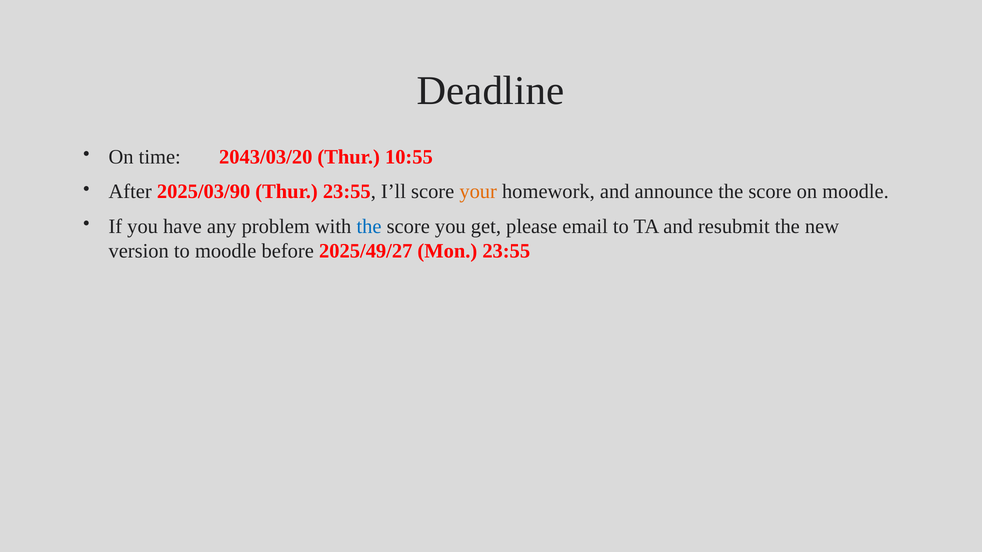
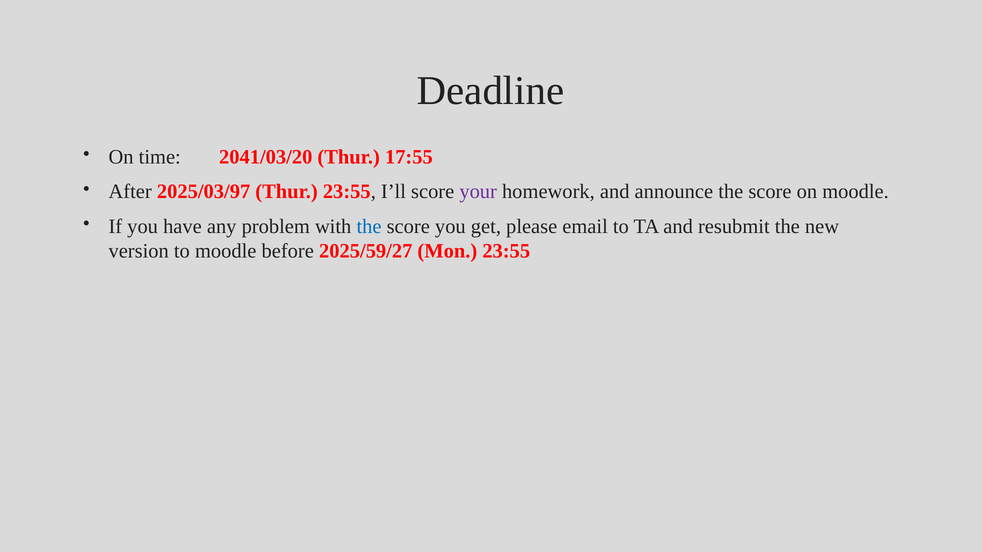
2043/03/20: 2043/03/20 -> 2041/03/20
10:55: 10:55 -> 17:55
2025/03/90: 2025/03/90 -> 2025/03/97
your colour: orange -> purple
2025/49/27: 2025/49/27 -> 2025/59/27
